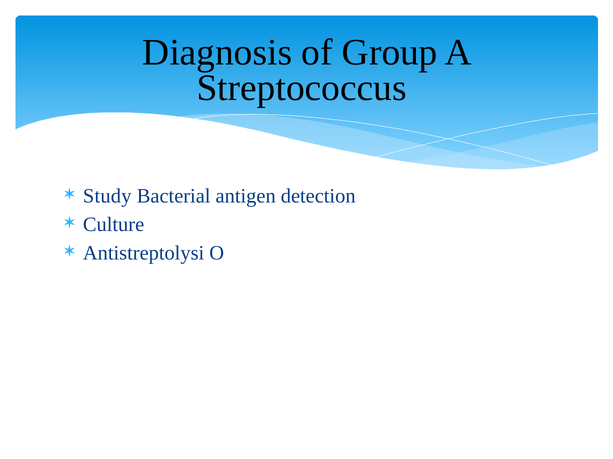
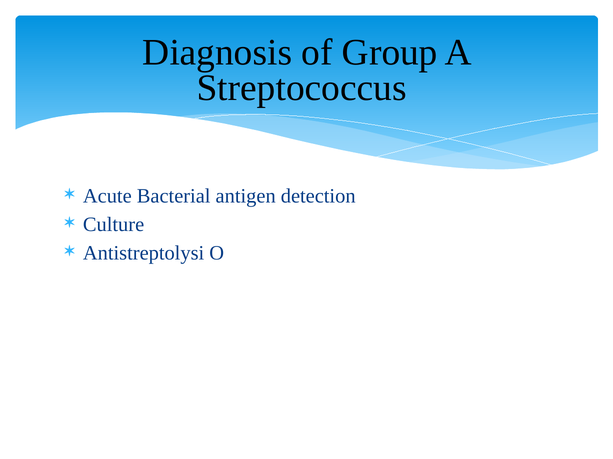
Study: Study -> Acute
